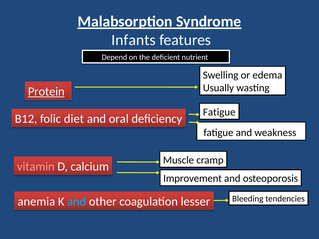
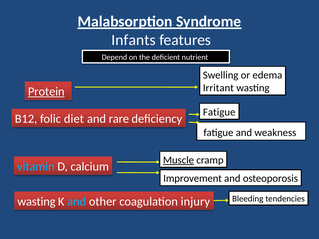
Usually: Usually -> Irritant
oral: oral -> rare
Muscle underline: none -> present
vitamin colour: pink -> light blue
anemia at (36, 202): anemia -> wasting
lesser: lesser -> injury
